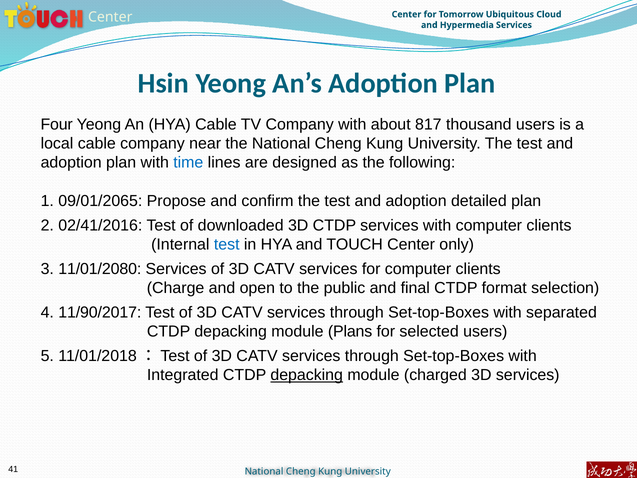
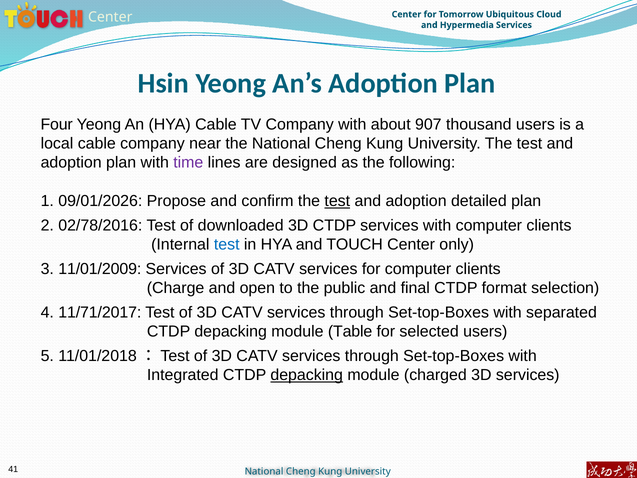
817: 817 -> 907
time colour: blue -> purple
09/01/2065: 09/01/2065 -> 09/01/2026
test at (337, 201) underline: none -> present
02/41/2016: 02/41/2016 -> 02/78/2016
11/01/2080: 11/01/2080 -> 11/01/2009
11/90/2017: 11/90/2017 -> 11/71/2017
Plans: Plans -> Table
